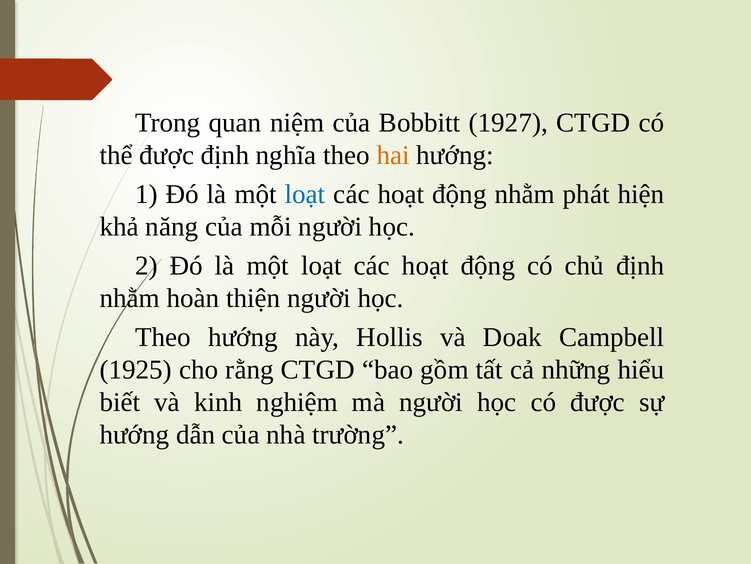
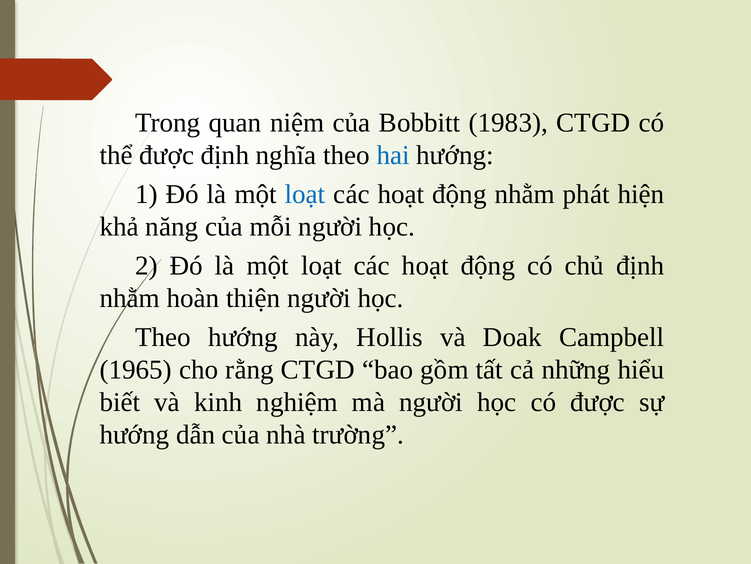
1927: 1927 -> 1983
hai colour: orange -> blue
1925: 1925 -> 1965
